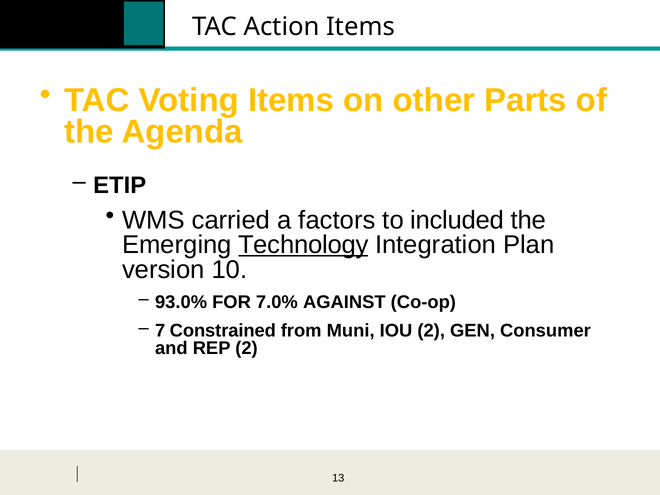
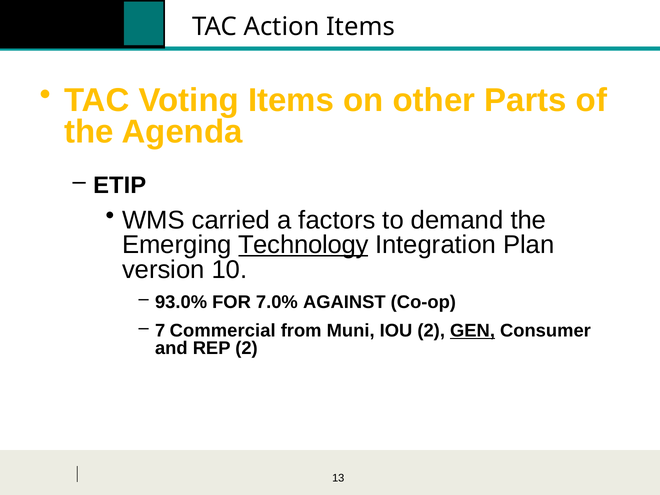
included: included -> demand
Constrained: Constrained -> Commercial
GEN underline: none -> present
